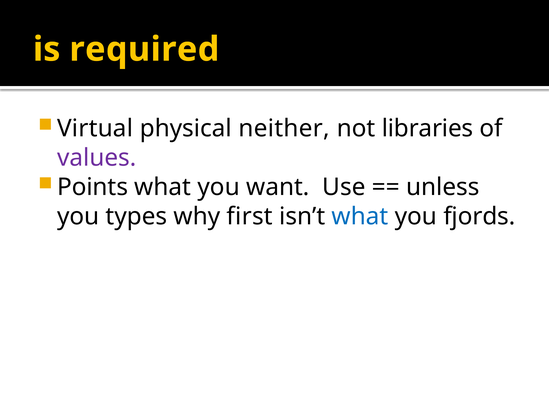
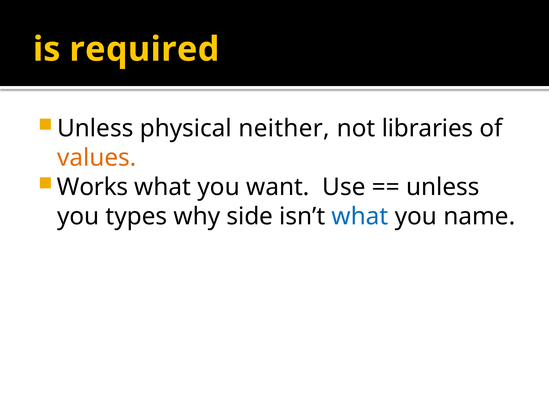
Virtual at (95, 128): Virtual -> Unless
values colour: purple -> orange
Points: Points -> Works
first: first -> side
fjords: fjords -> name
